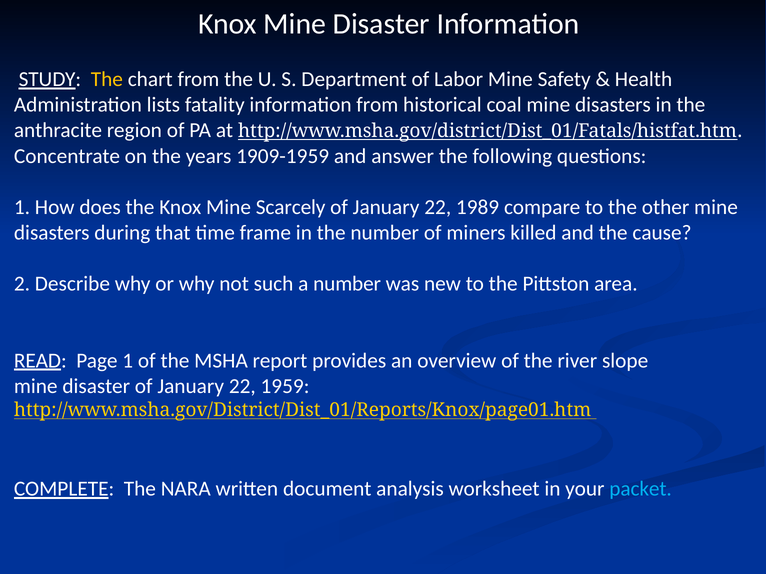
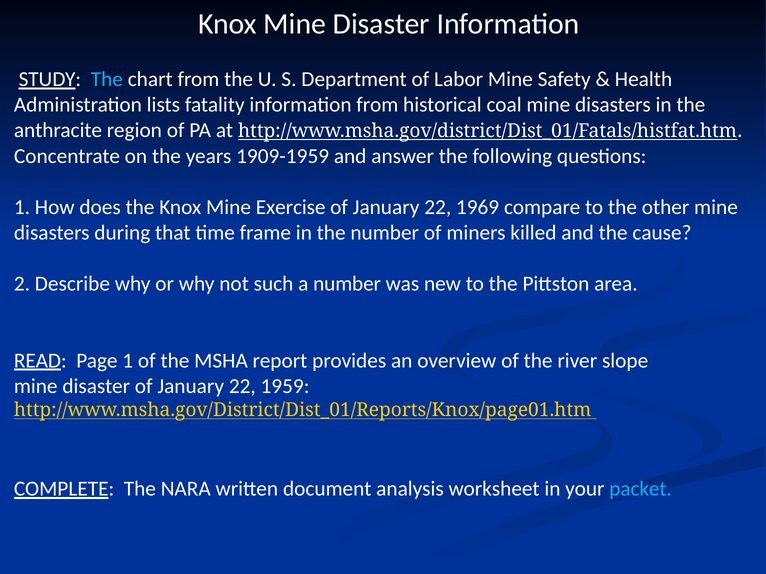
The at (107, 79) colour: yellow -> light blue
Scarcely: Scarcely -> Exercise
1989: 1989 -> 1969
